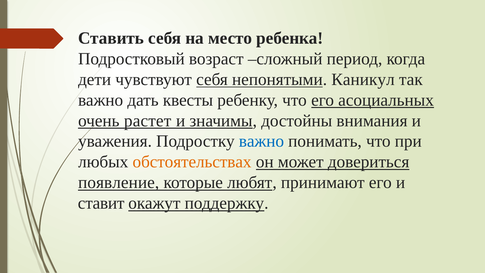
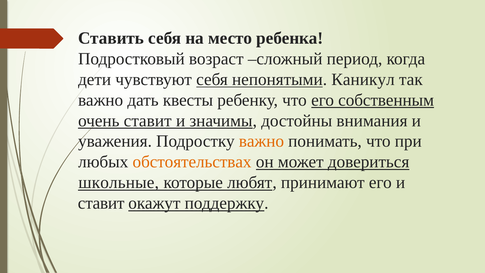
асоциальных: асоциальных -> собственным
очень растет: растет -> ставит
важно at (261, 141) colour: blue -> orange
появление: появление -> школьные
